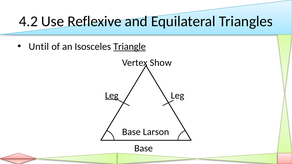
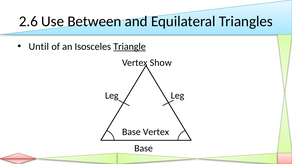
4.2: 4.2 -> 2.6
Reflexive: Reflexive -> Between
Leg at (112, 96) underline: present -> none
Base Larson: Larson -> Vertex
